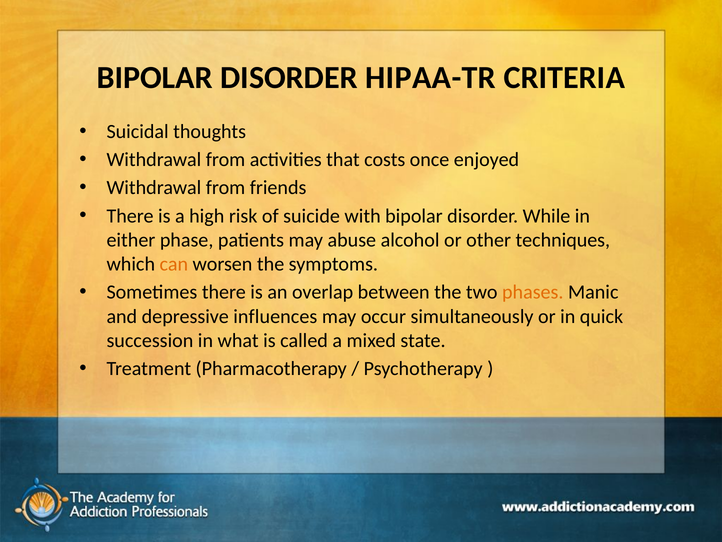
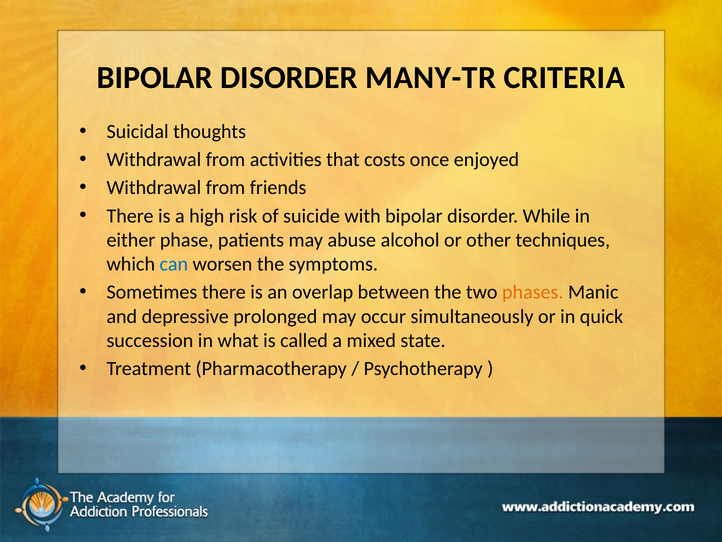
HIPAA-TR: HIPAA-TR -> MANY-TR
can colour: orange -> blue
influences: influences -> prolonged
